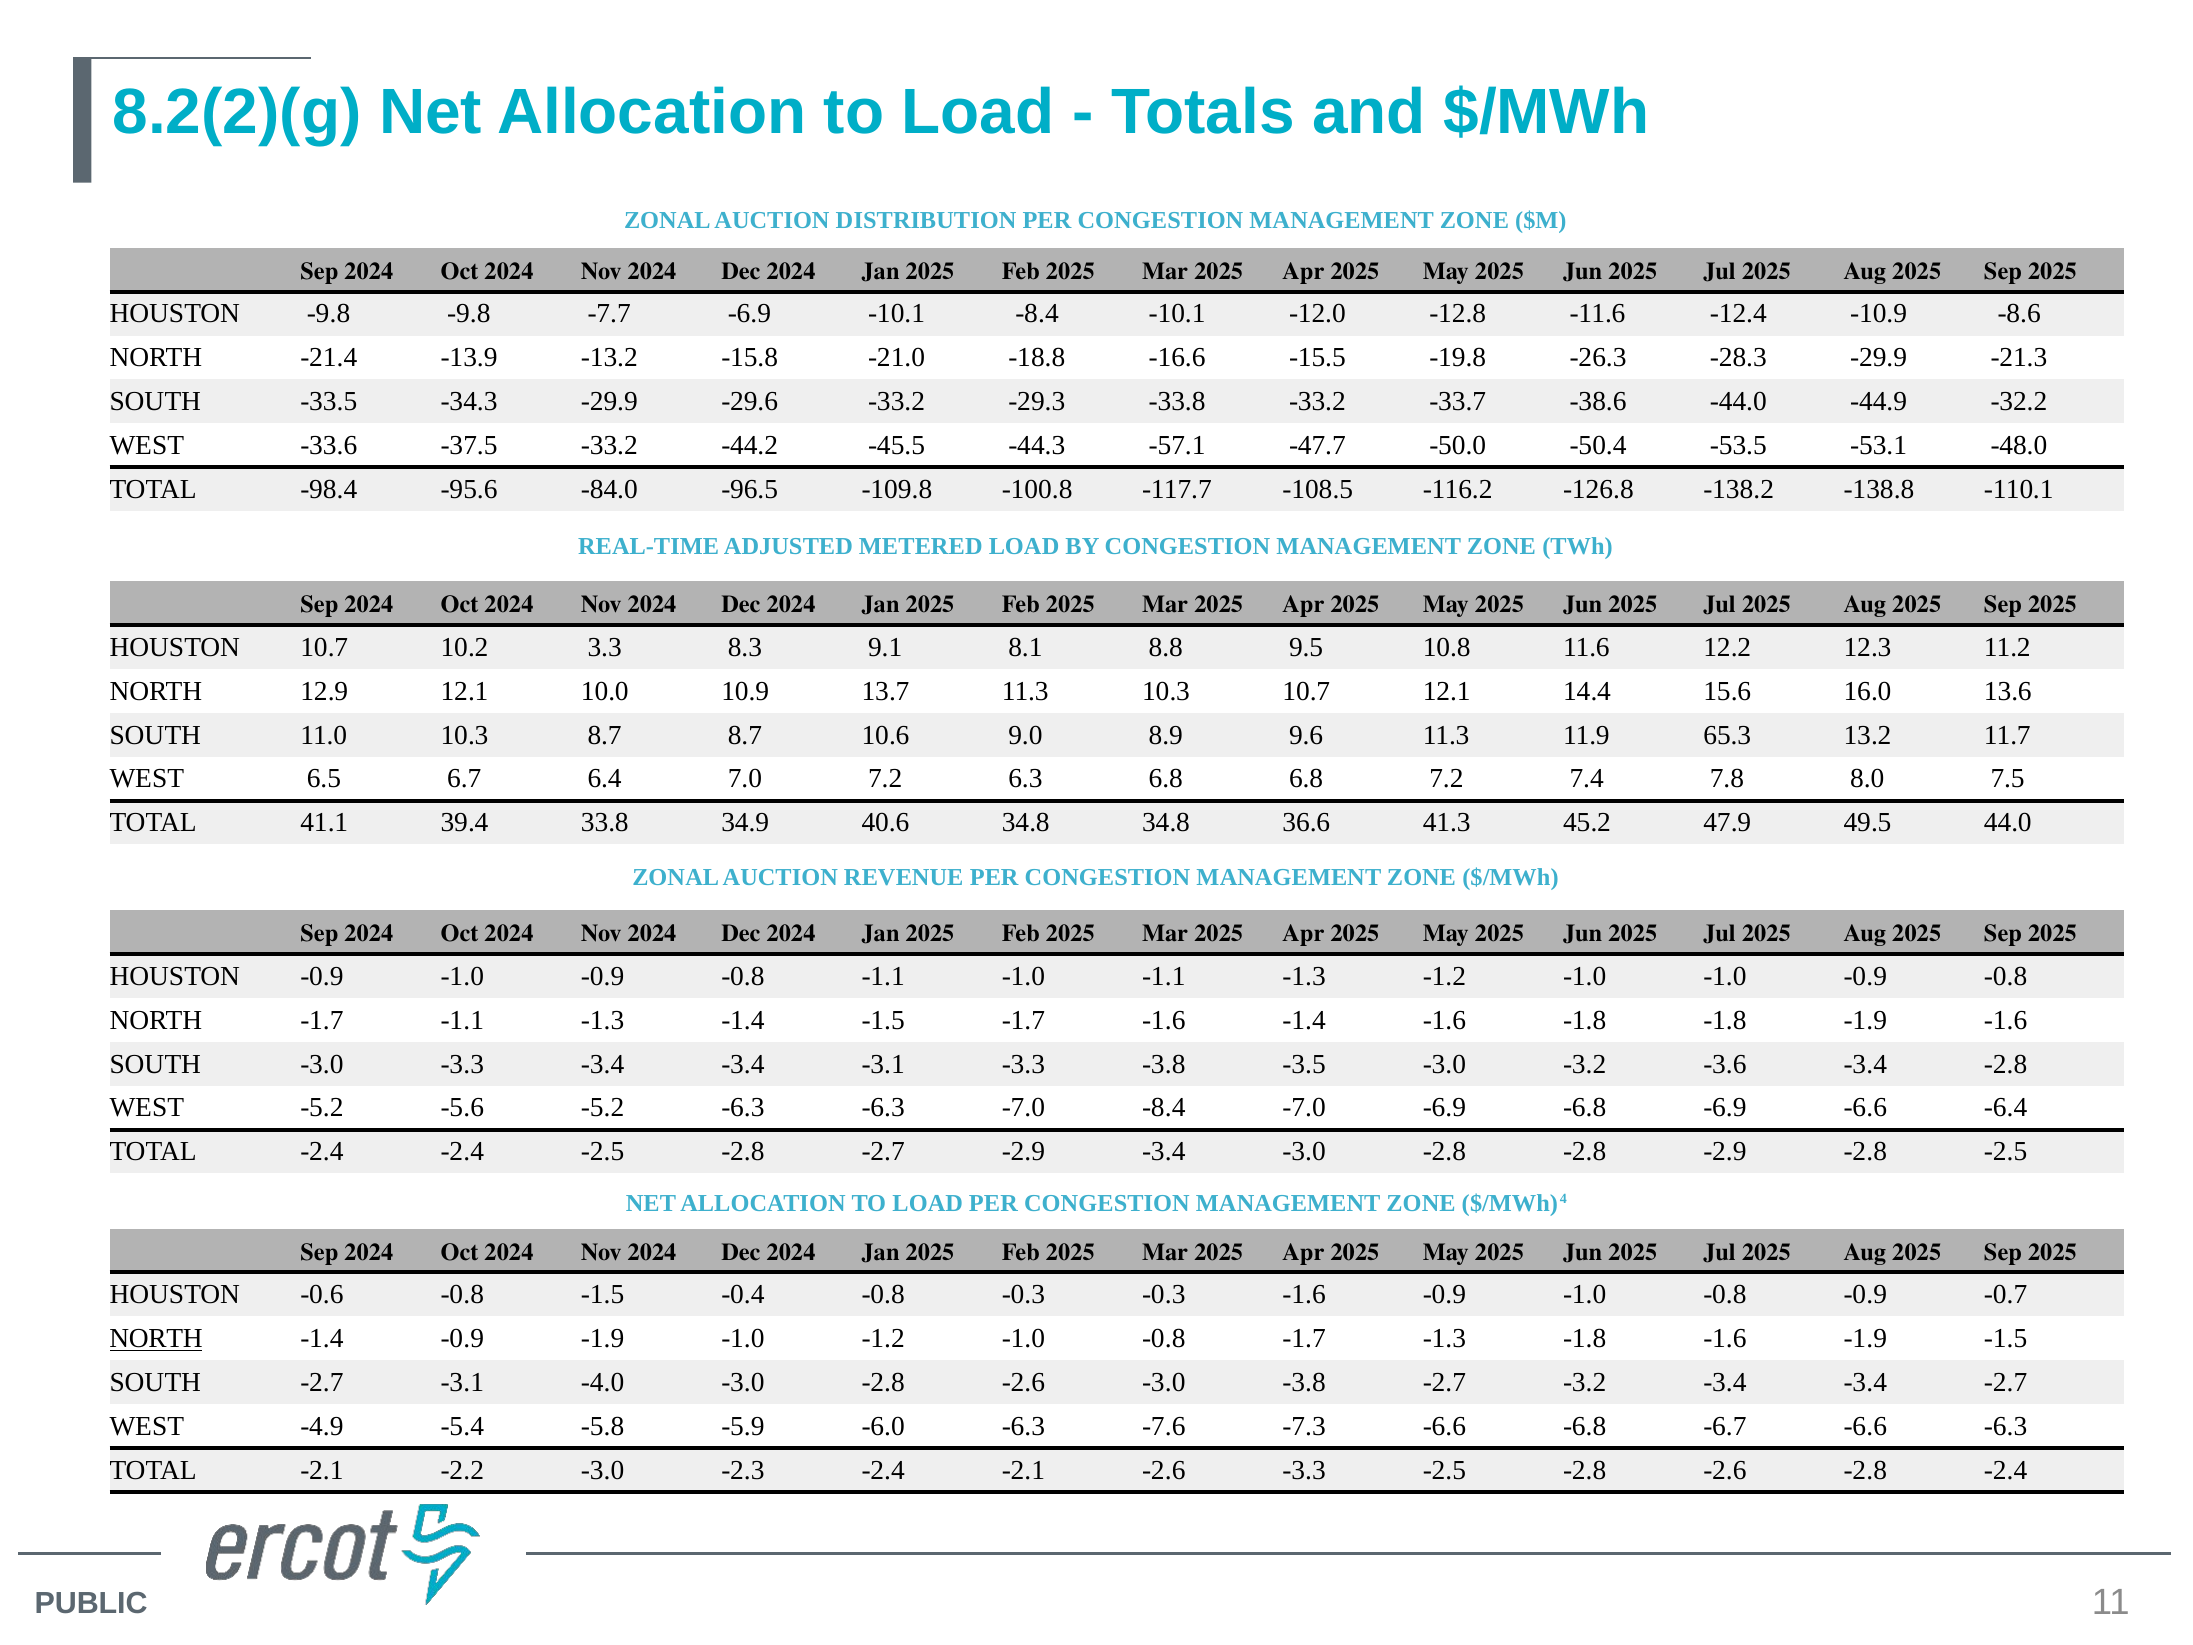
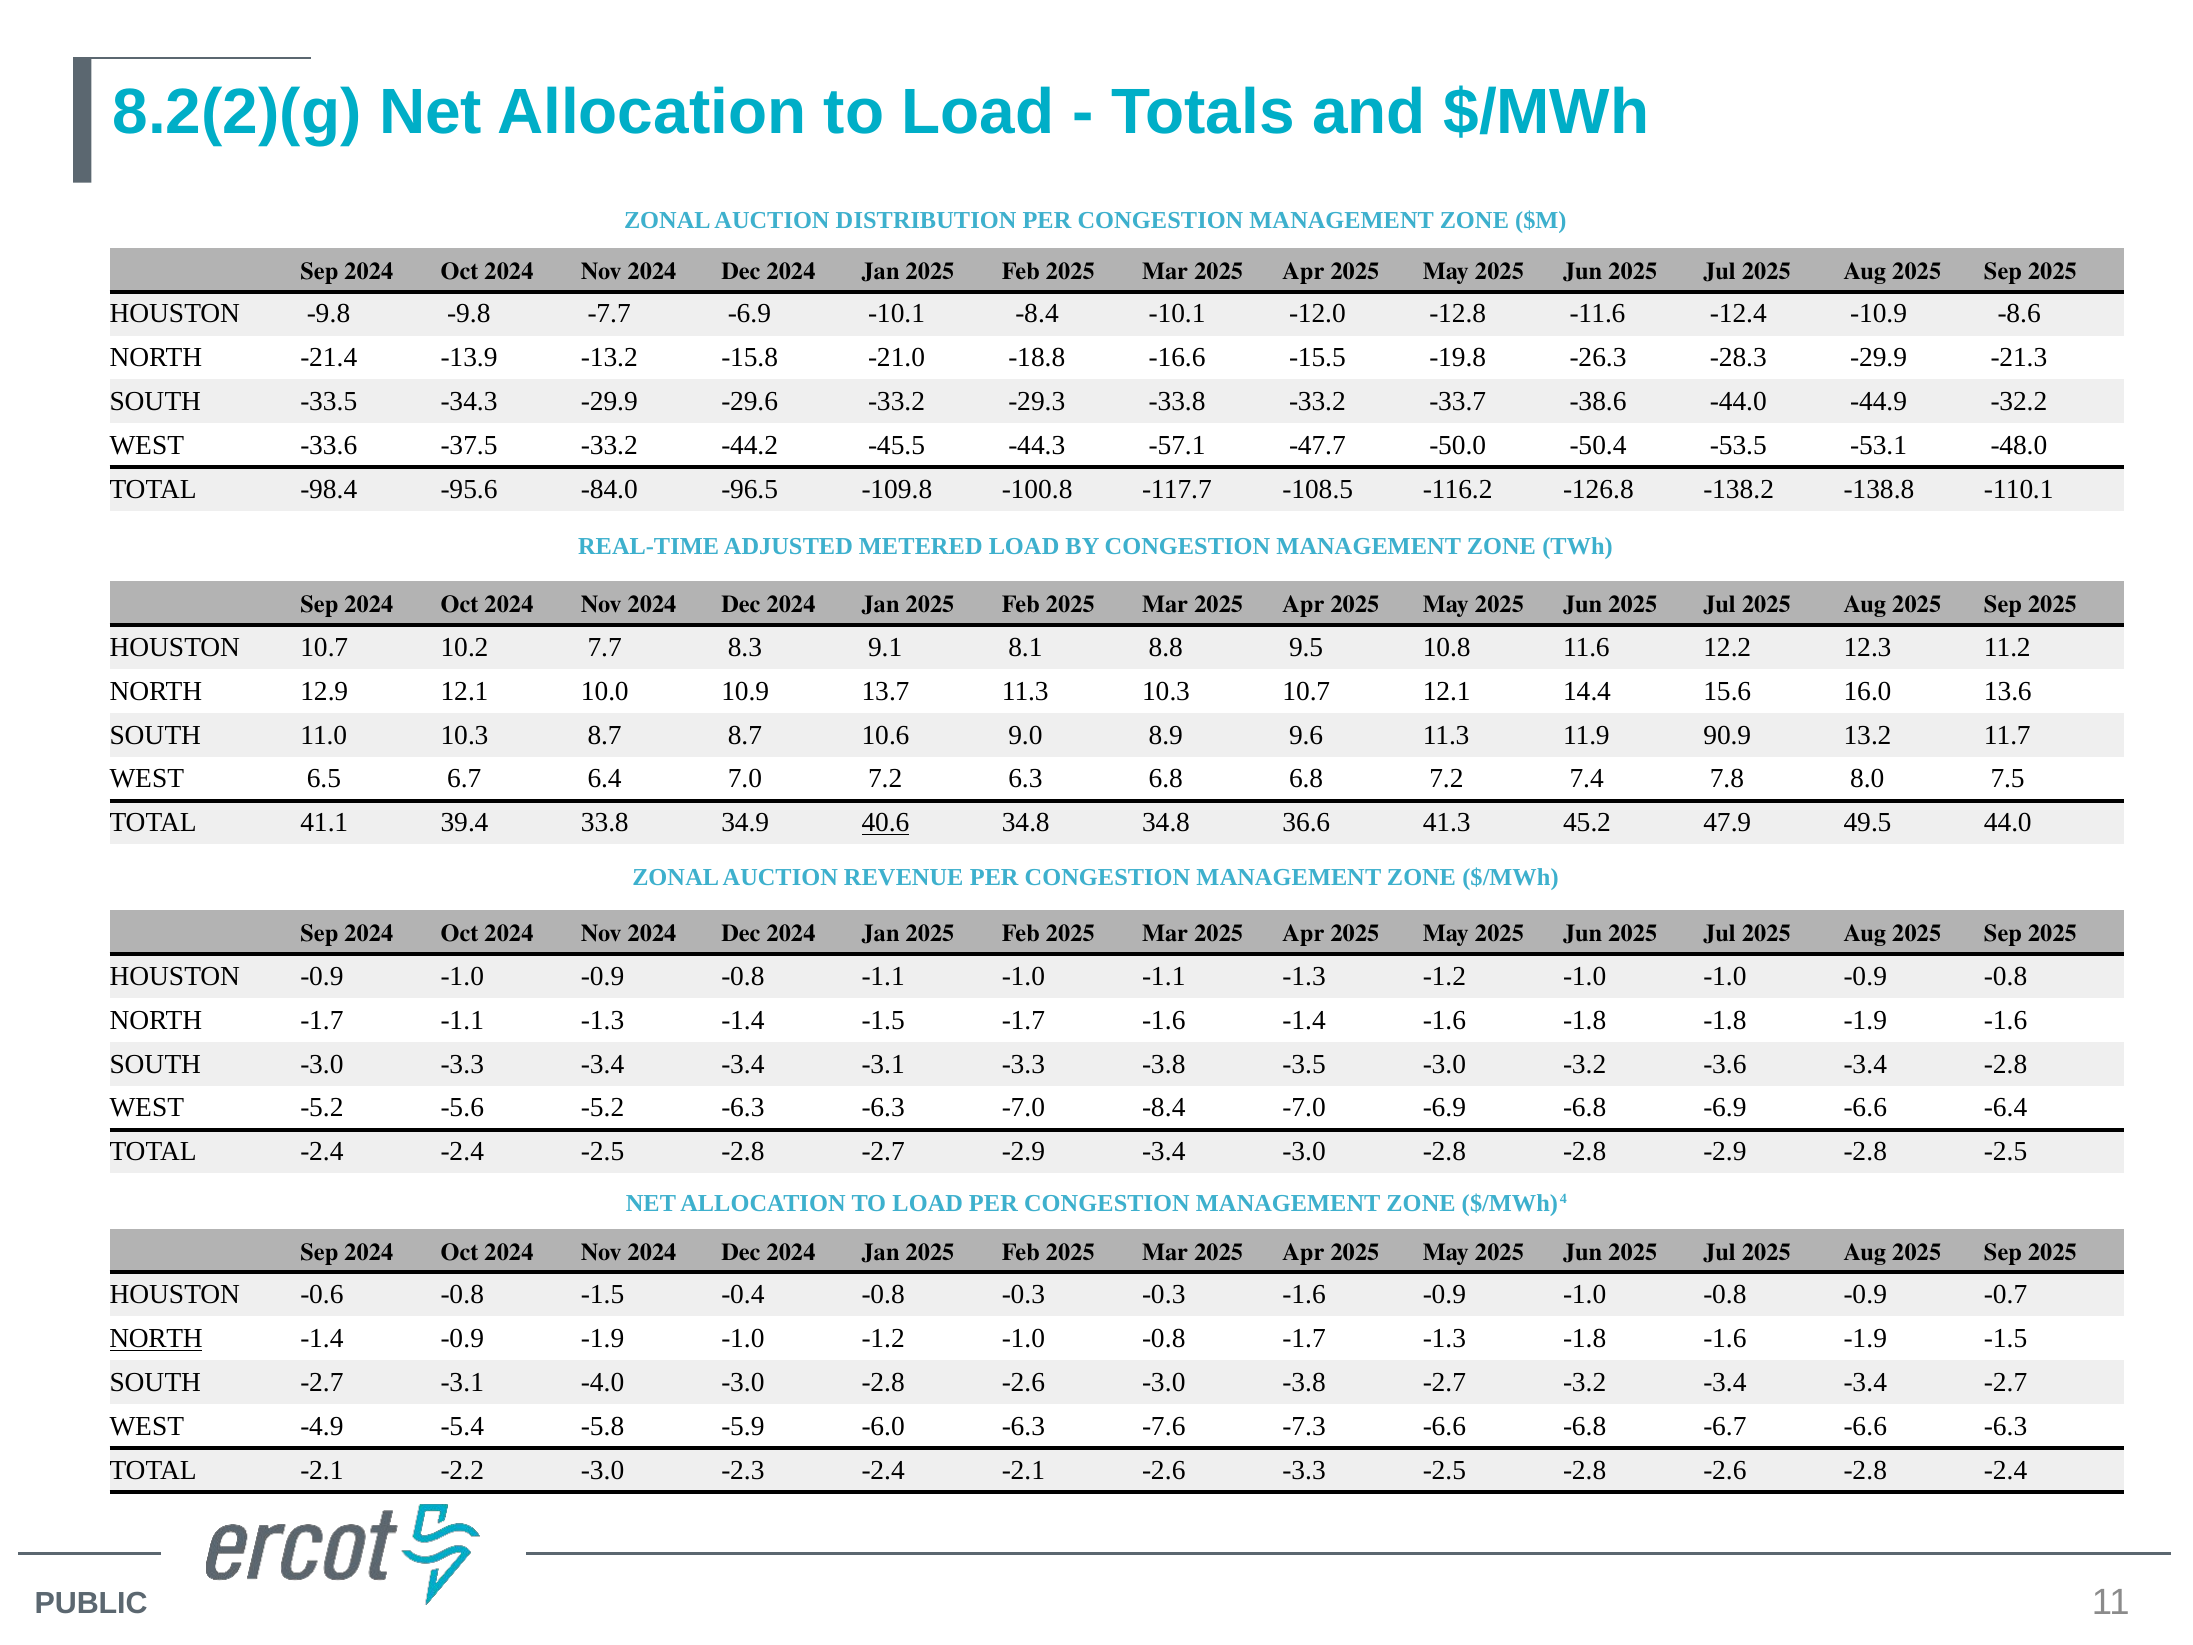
3.3: 3.3 -> 7.7
65.3: 65.3 -> 90.9
40.6 underline: none -> present
